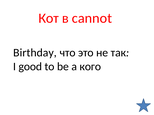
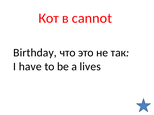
good: good -> have
кого: кого -> lives
